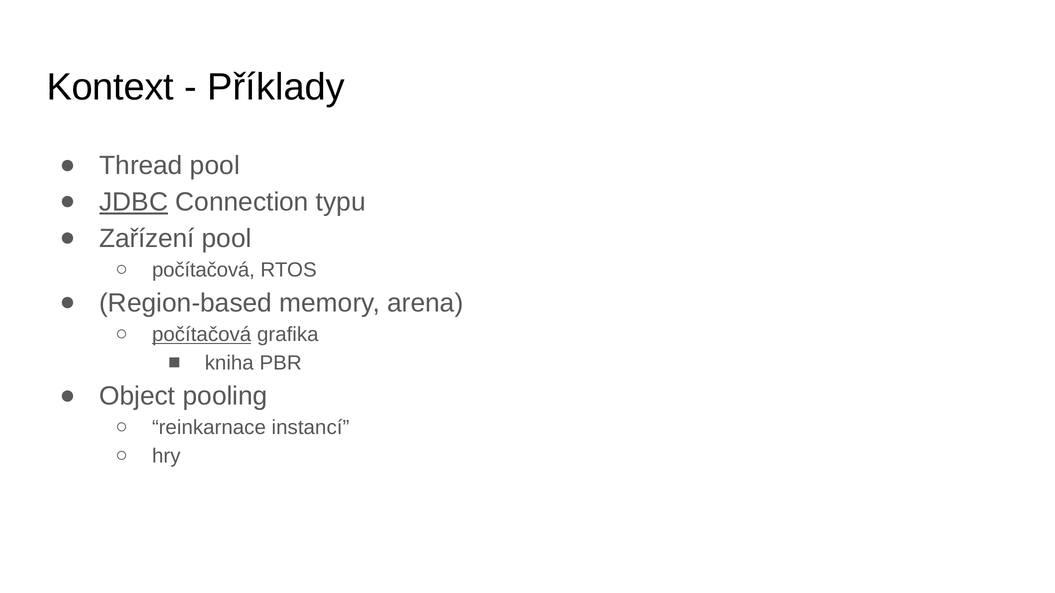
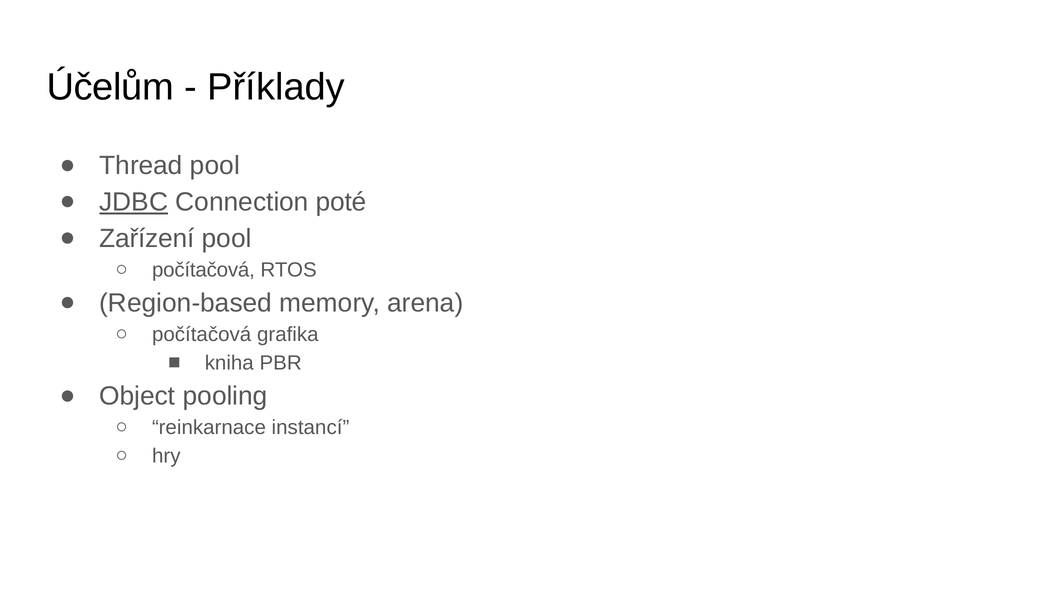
Kontext: Kontext -> Účelům
typu: typu -> poté
počítačová at (202, 335) underline: present -> none
